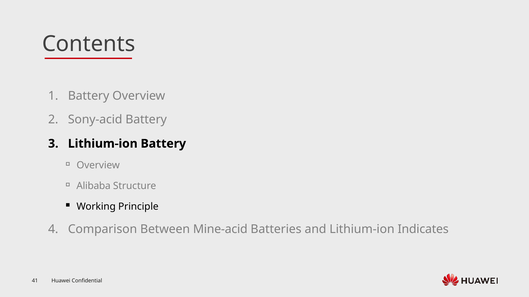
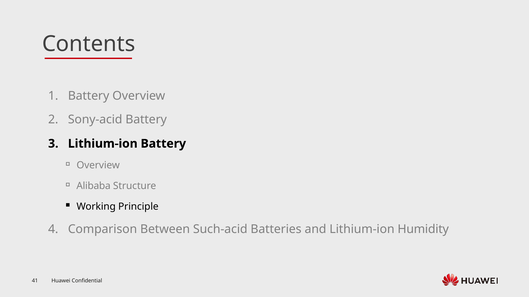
Mine-acid: Mine-acid -> Such-acid
Indicates: Indicates -> Humidity
